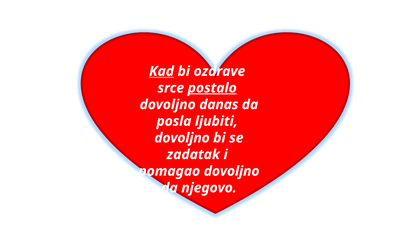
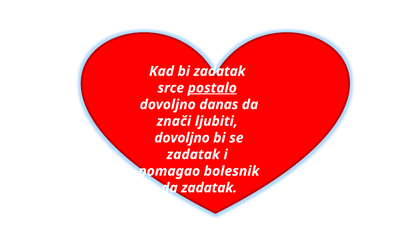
Kad underline: present -> none
bi ozdrave: ozdrave -> zadatak
posla: posla -> znači
pomagao dovoljno: dovoljno -> bolesnik
da njegovo: njegovo -> zadatak
